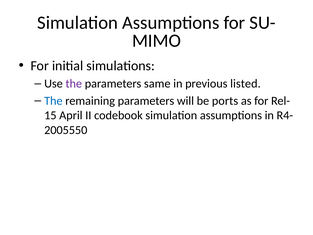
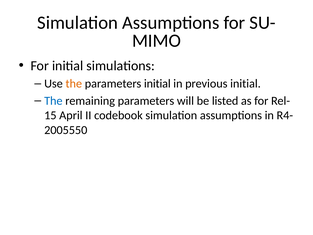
the at (74, 84) colour: purple -> orange
parameters same: same -> initial
previous listed: listed -> initial
ports: ports -> listed
